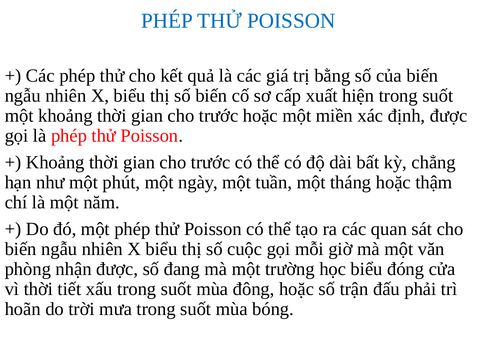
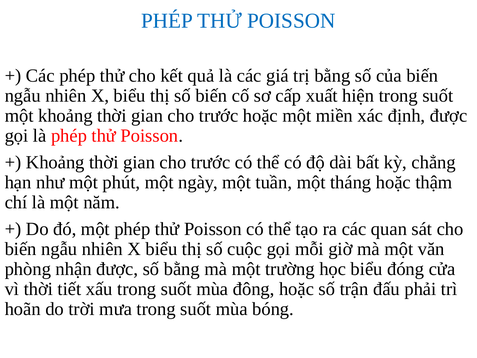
số đang: đang -> bằng
